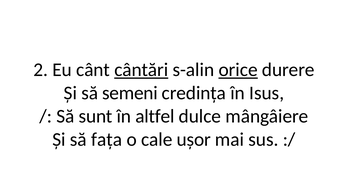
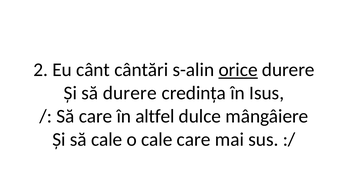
cântări underline: present -> none
să semeni: semeni -> durere
Să sunt: sunt -> care
să fața: fața -> cale
cale ușor: ușor -> care
